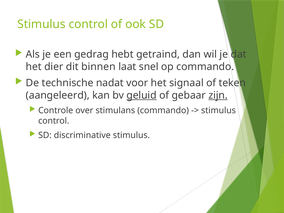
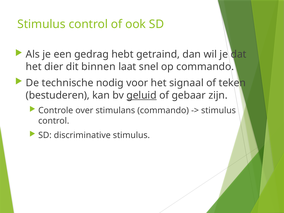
nadat: nadat -> nodig
aangeleerd: aangeleerd -> bestuderen
zijn underline: present -> none
